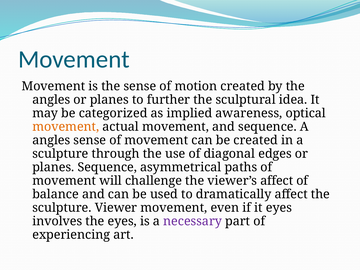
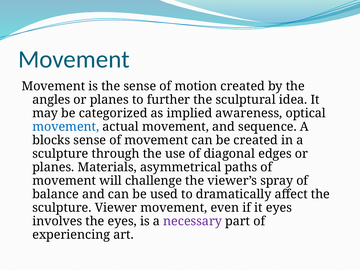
movement at (66, 127) colour: orange -> blue
angles at (51, 140): angles -> blocks
planes Sequence: Sequence -> Materials
viewer’s affect: affect -> spray
